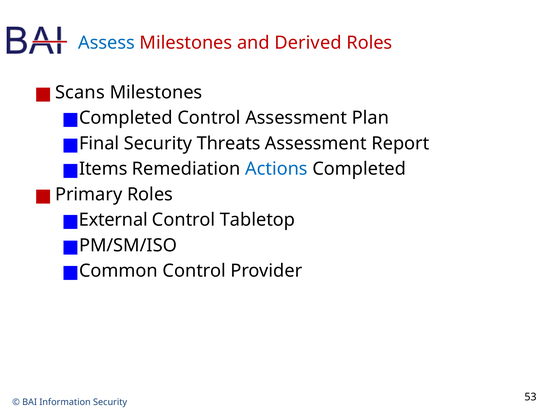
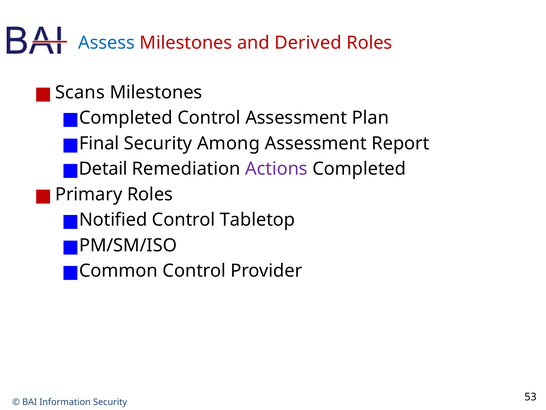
Threats: Threats -> Among
Items: Items -> Detail
Actions colour: blue -> purple
External: External -> Notified
